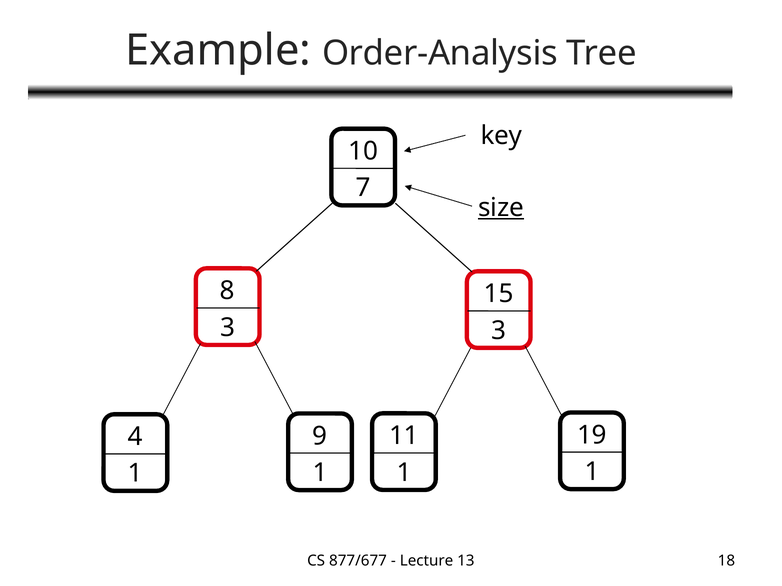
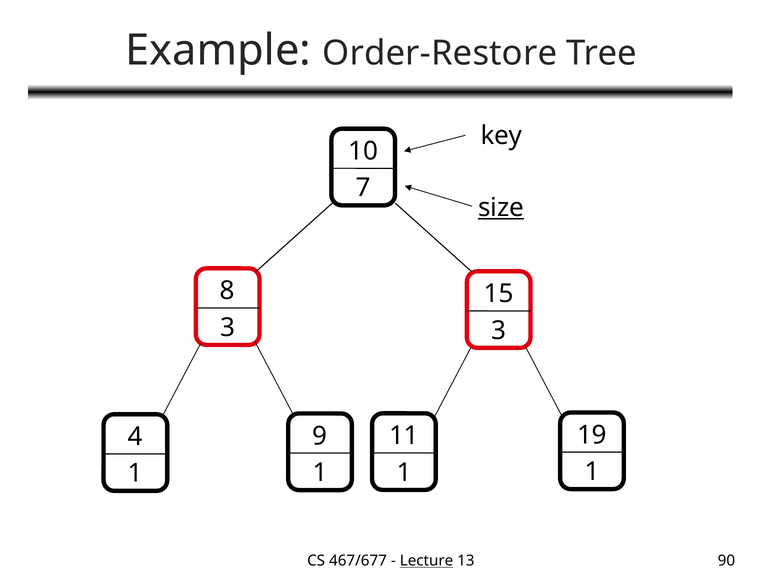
Order-Analysis: Order-Analysis -> Order-Restore
877/677: 877/677 -> 467/677
Lecture underline: none -> present
18: 18 -> 90
